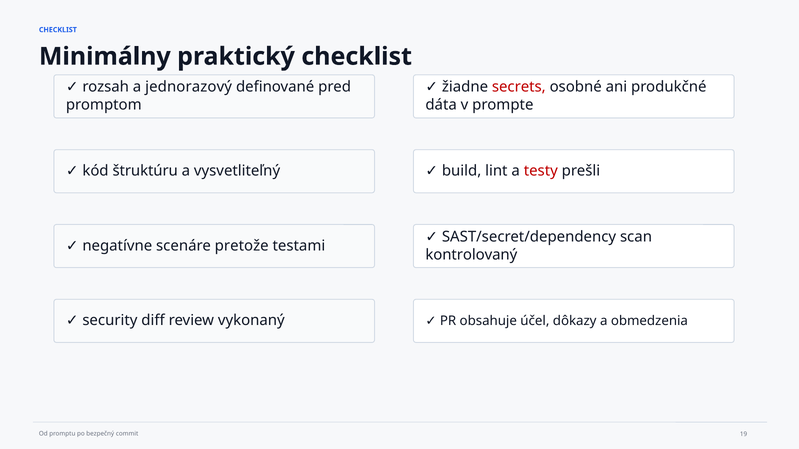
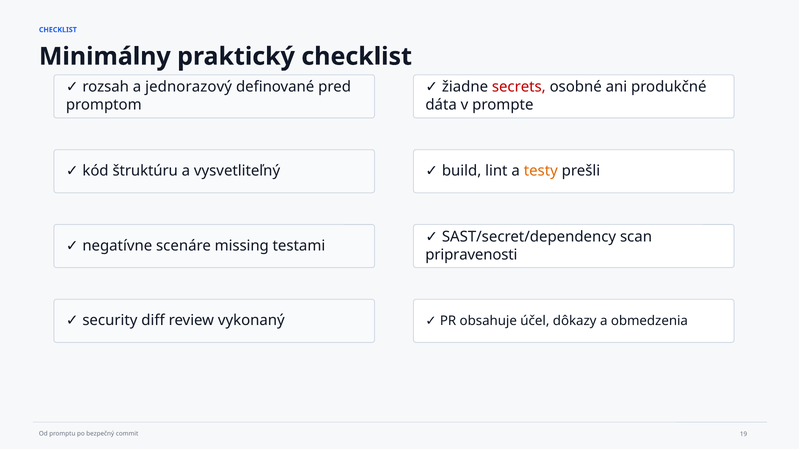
testy colour: red -> orange
pretože: pretože -> missing
kontrolovaný: kontrolovaný -> pripravenosti
